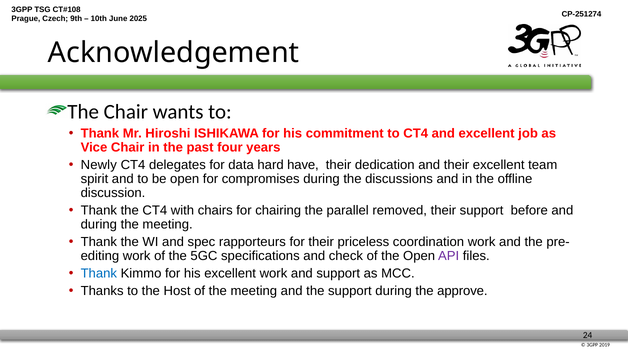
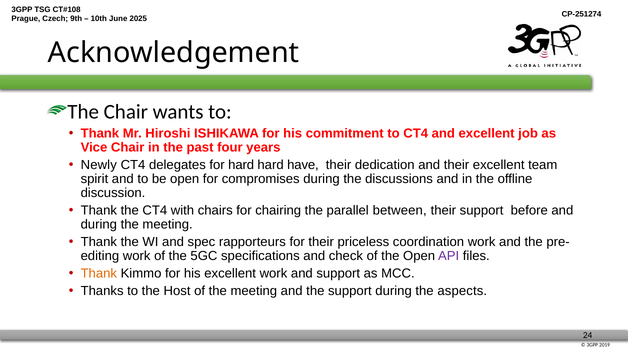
for data: data -> hard
removed: removed -> between
Thank at (99, 274) colour: blue -> orange
approve: approve -> aspects
